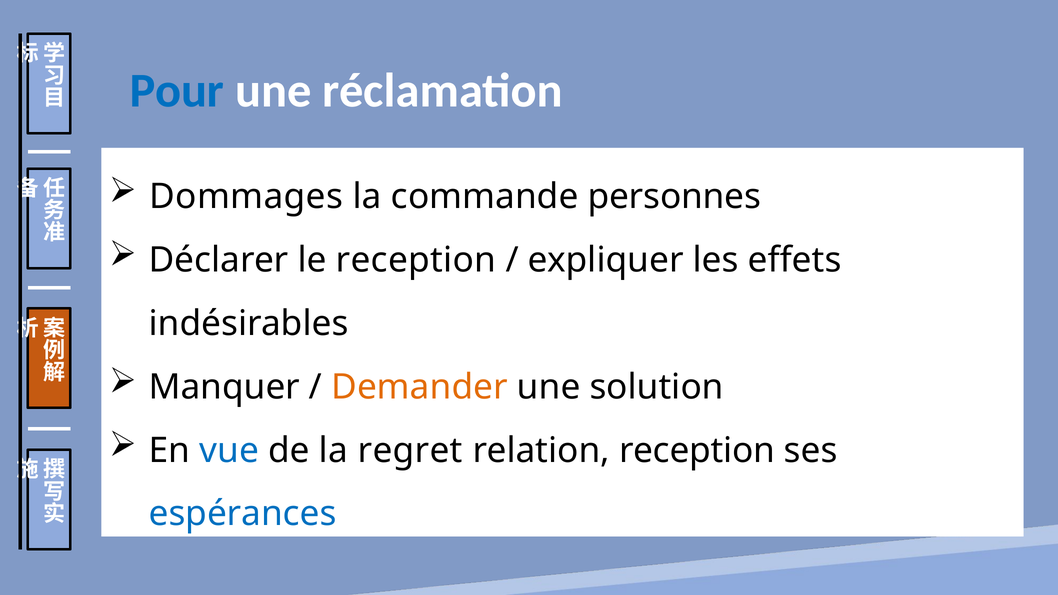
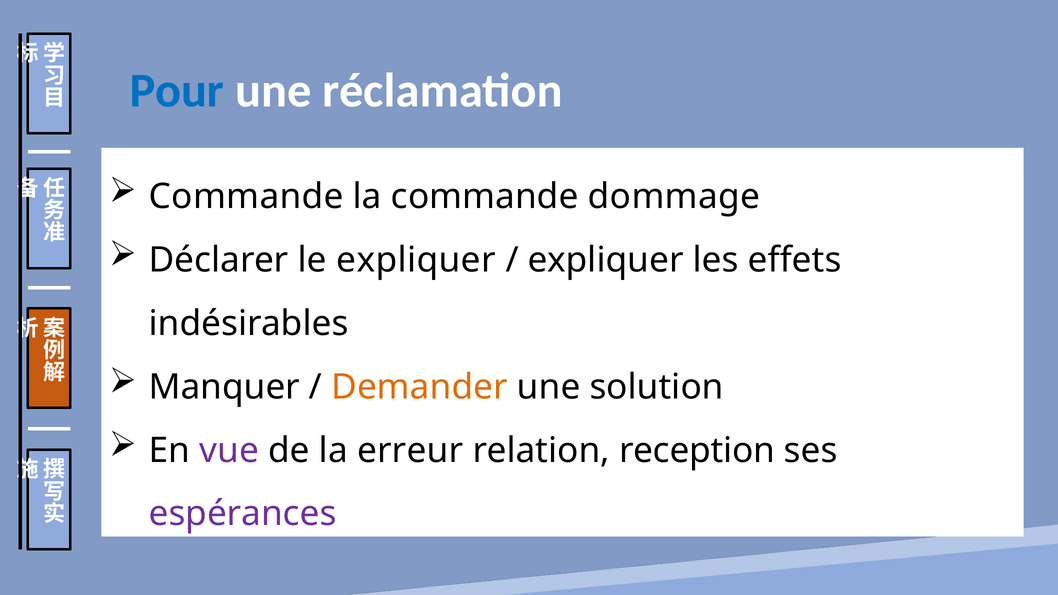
Dommages at (246, 197): Dommages -> Commande
personnes: personnes -> dommage
le reception: reception -> expliquer
vue colour: blue -> purple
regret: regret -> erreur
espérances colour: blue -> purple
